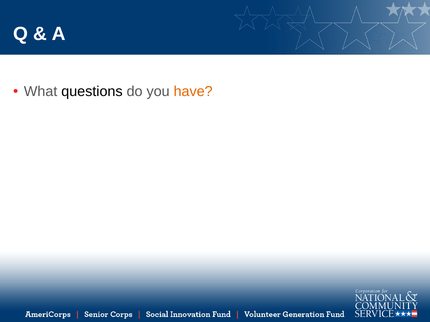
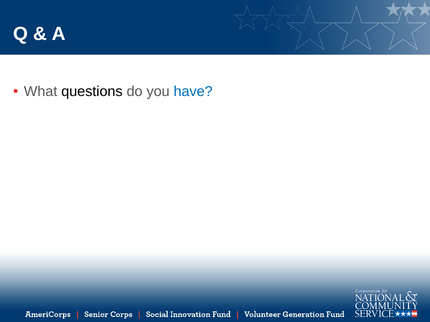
have colour: orange -> blue
